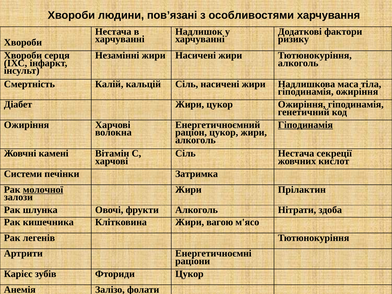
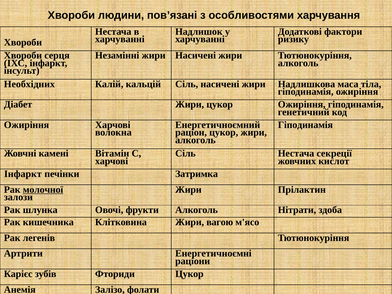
Смертність: Смертність -> Необхідних
Гіподинамія at (305, 125) underline: present -> none
Системи at (23, 174): Системи -> Інфаркт
